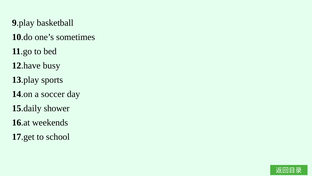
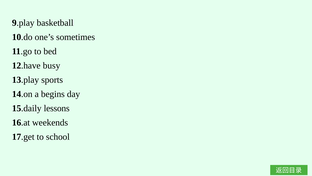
soccer: soccer -> begins
shower: shower -> lessons
